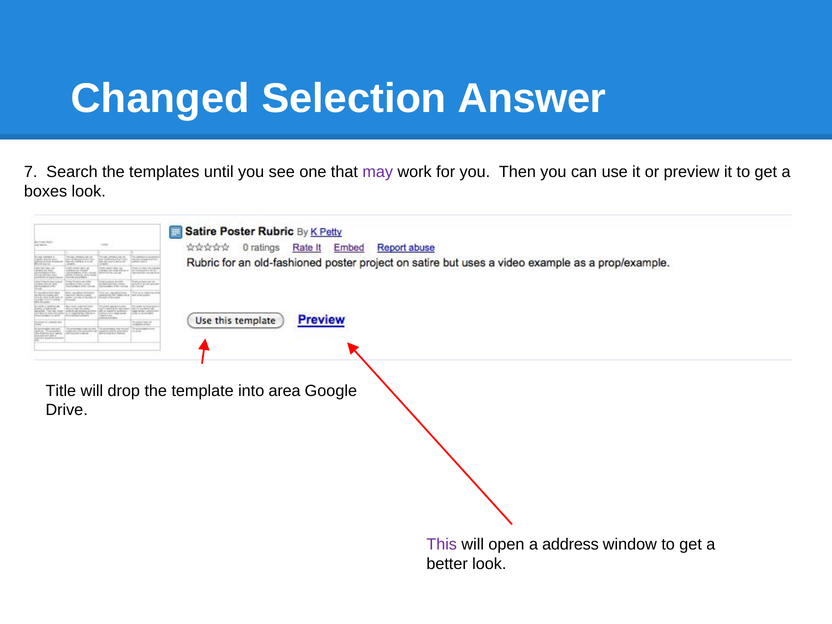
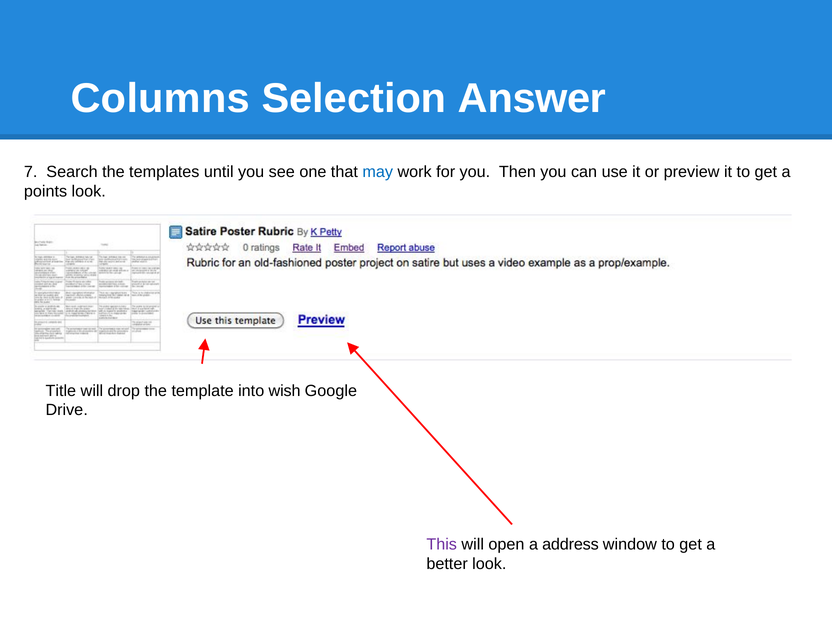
Changed: Changed -> Columns
may colour: purple -> blue
boxes: boxes -> points
area: area -> wish
